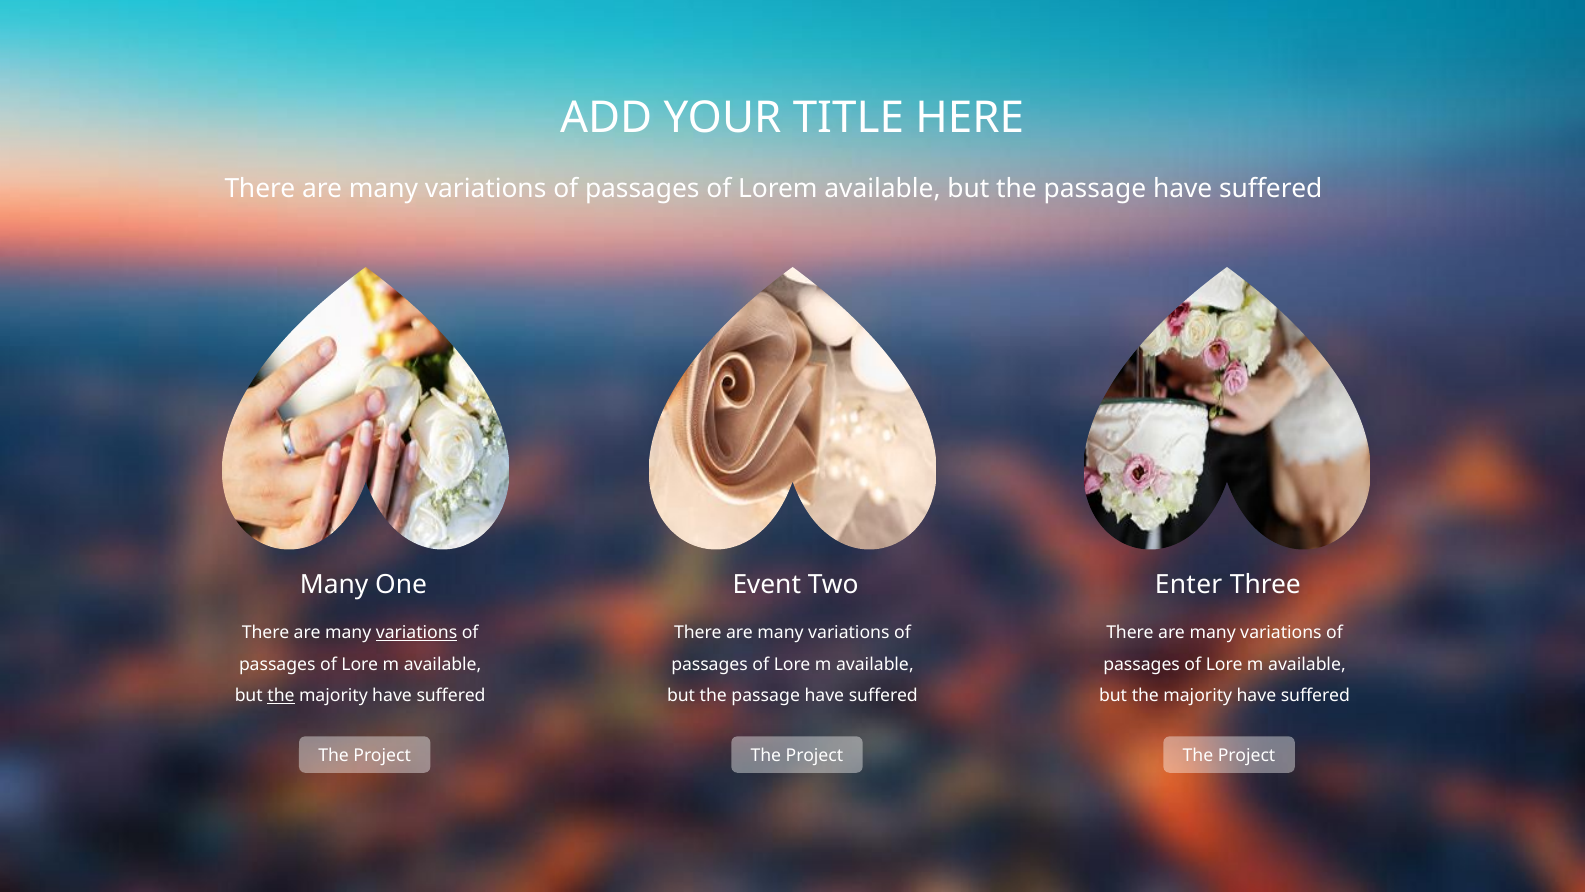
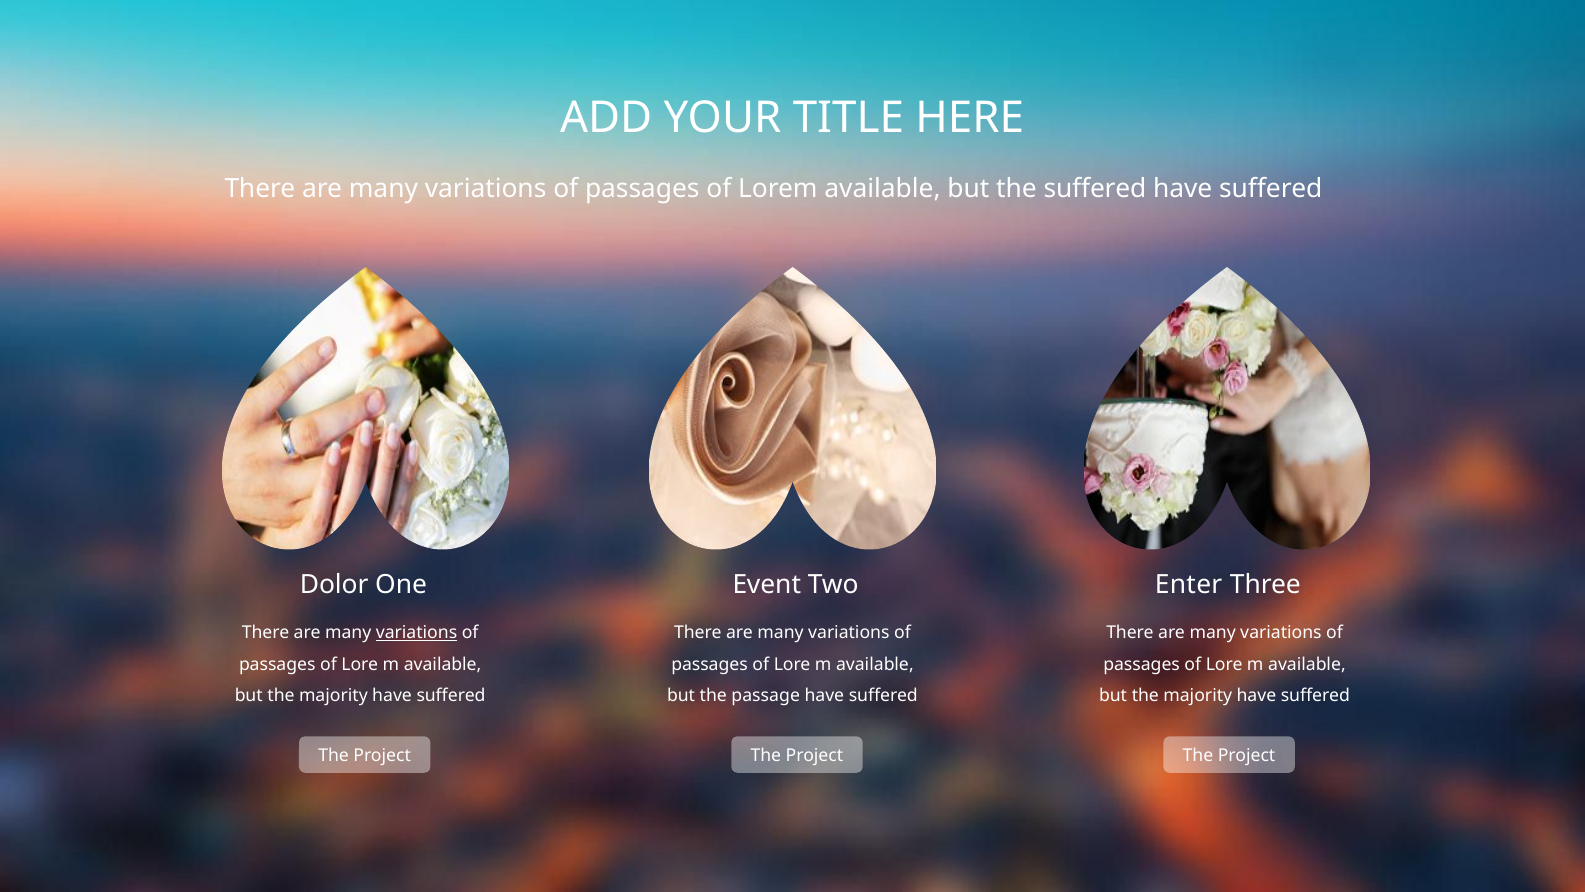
passage at (1095, 189): passage -> suffered
Many at (334, 584): Many -> Dolor
the at (281, 695) underline: present -> none
